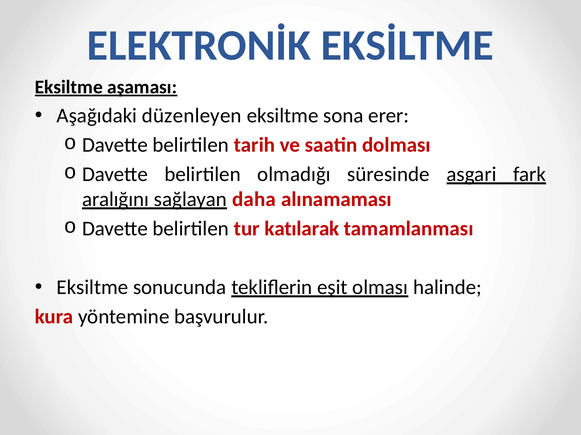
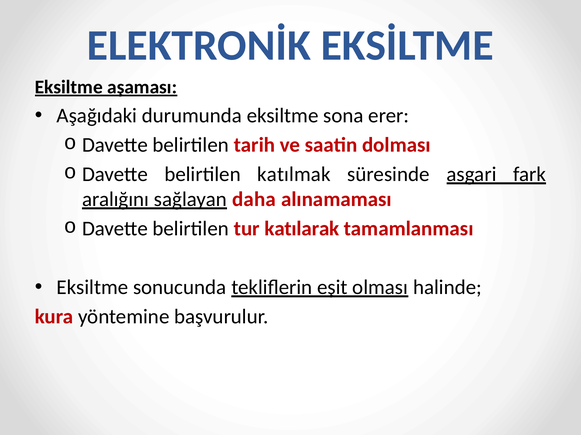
düzenleyen: düzenleyen -> durumunda
olmadığı: olmadığı -> katılmak
